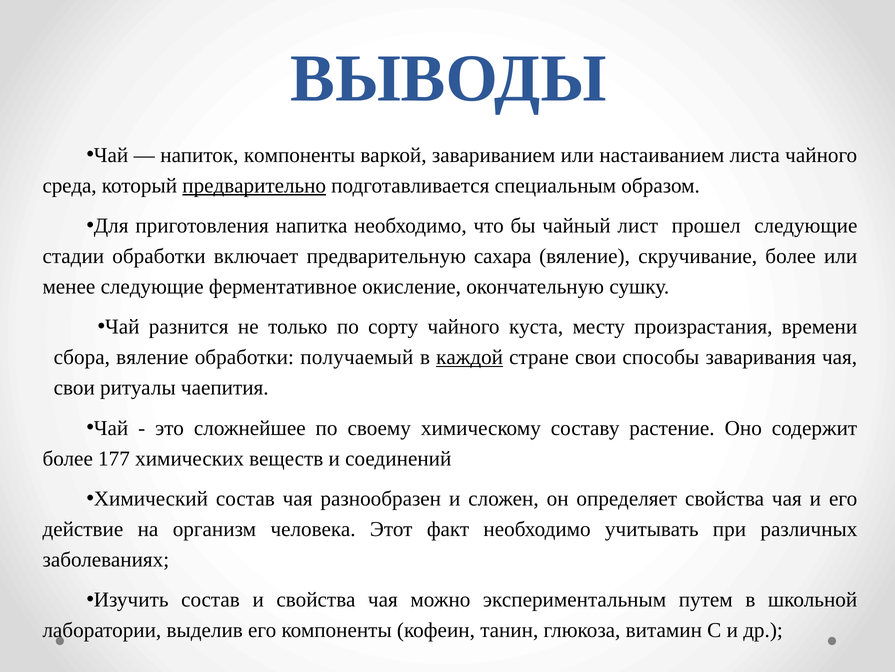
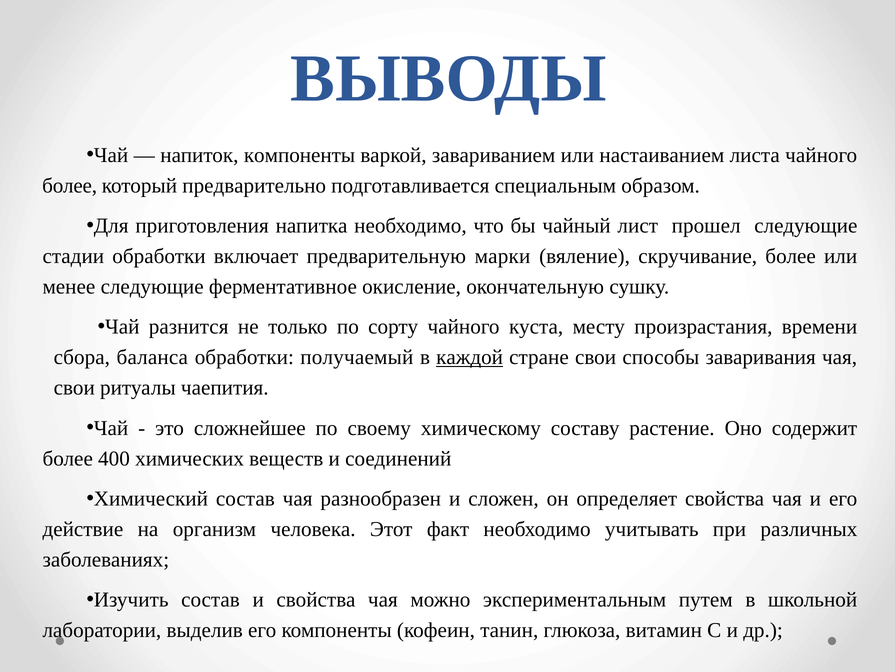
среда at (70, 185): среда -> более
предварительно underline: present -> none
сахара: сахара -> марки
сбора вяление: вяление -> баланса
177: 177 -> 400
